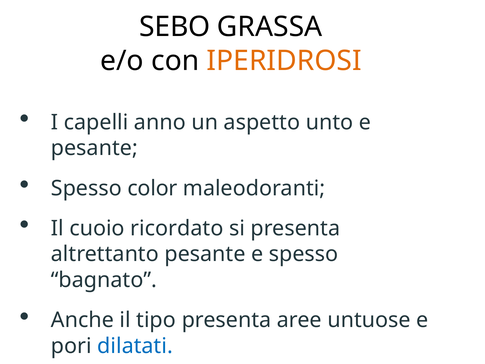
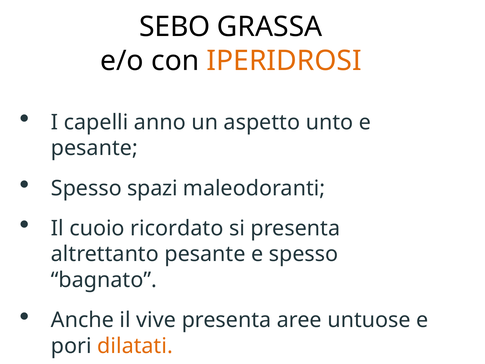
color: color -> spazi
tipo: tipo -> vive
dilatati colour: blue -> orange
